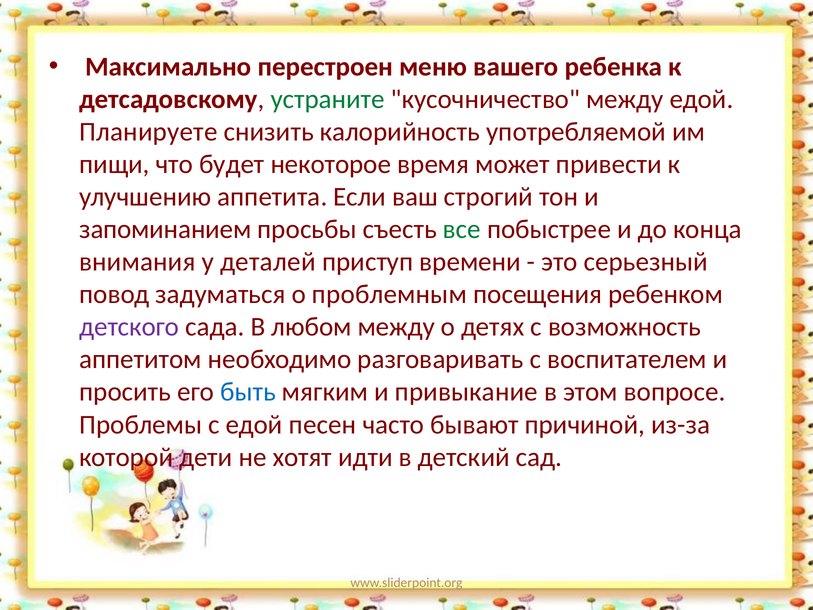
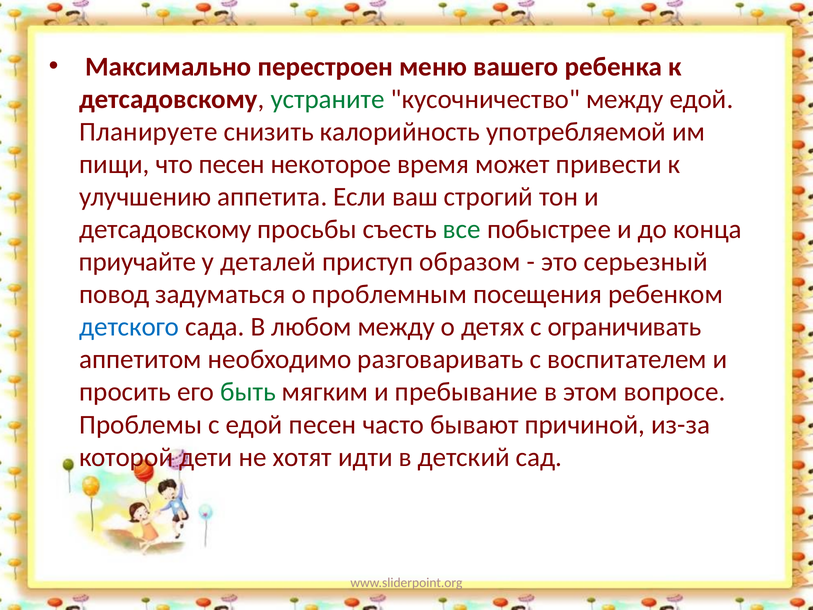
что будет: будет -> песен
запоминанием at (165, 229): запоминанием -> детсадовскому
внимания: внимания -> приучайте
времени: времени -> образом
детского colour: purple -> blue
возможность: возможность -> ограничивать
быть colour: blue -> green
привыкание: привыкание -> пребывание
